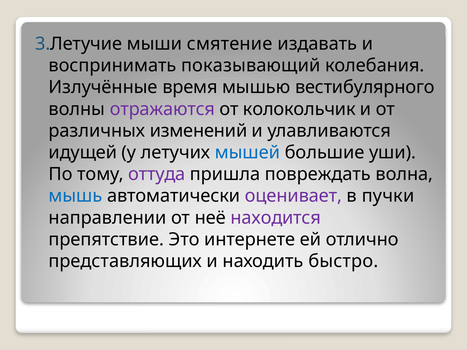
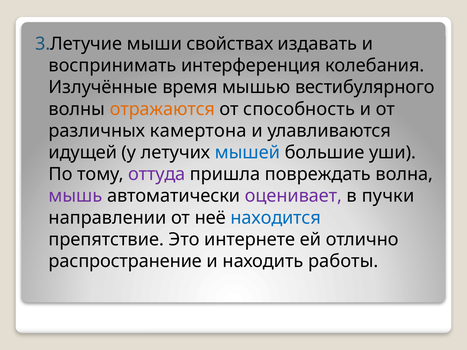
смятение: смятение -> свойствах
показывающий: показывающий -> интерференция
отражаются colour: purple -> orange
колокольчик: колокольчик -> способность
изменений: изменений -> камертона
мышь colour: blue -> purple
находится colour: purple -> blue
представляющих: представляющих -> распространение
быстро: быстро -> работы
